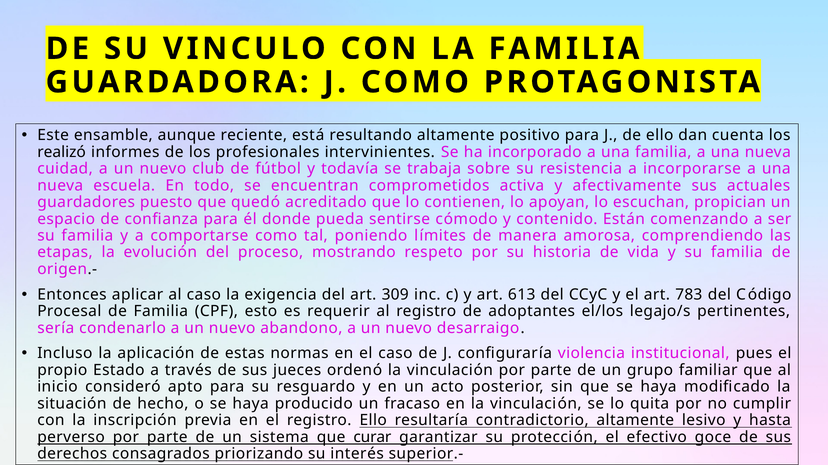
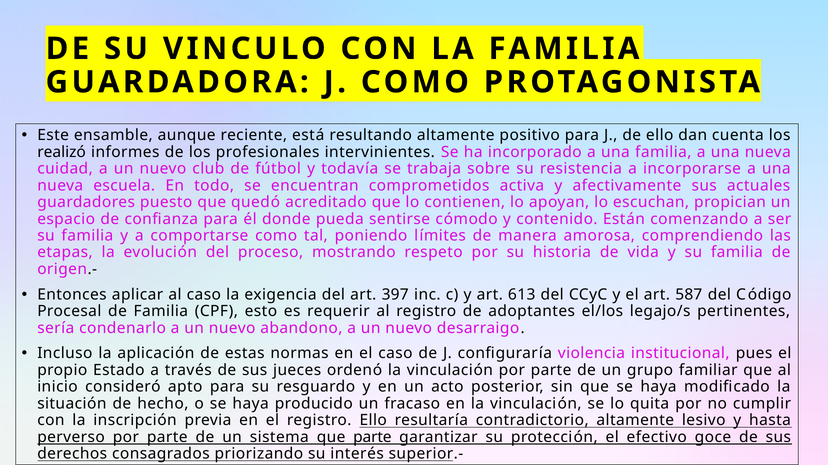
309: 309 -> 397
783: 783 -> 587
que curar: curar -> parte
